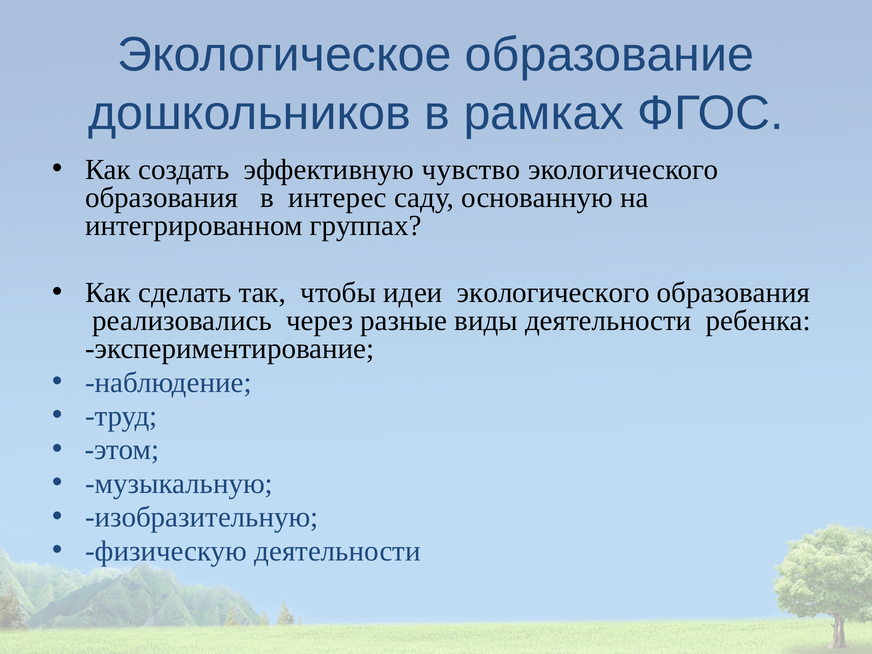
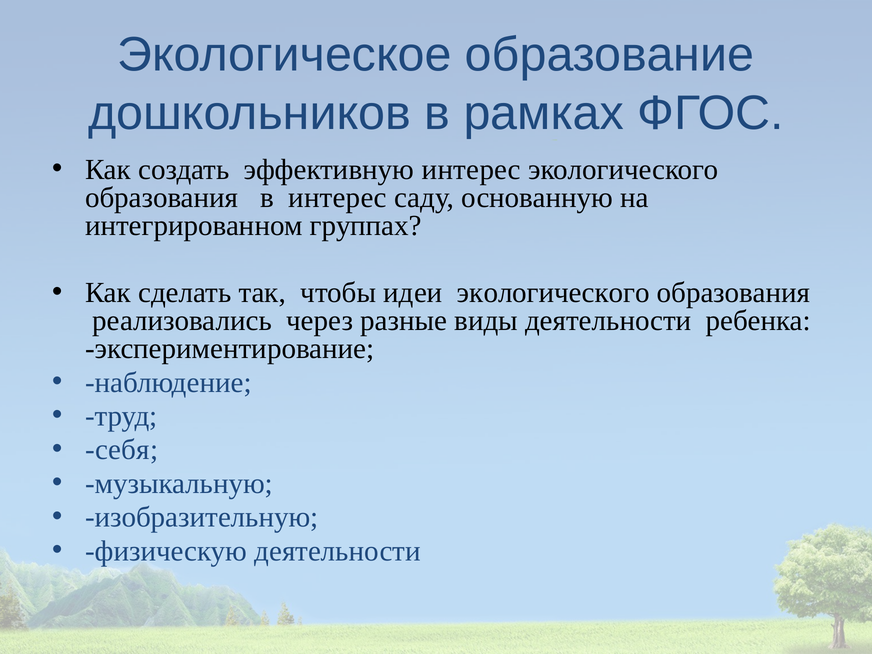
эффeктивнyю чувство: чувство -> интерес
этом: этом -> себя
